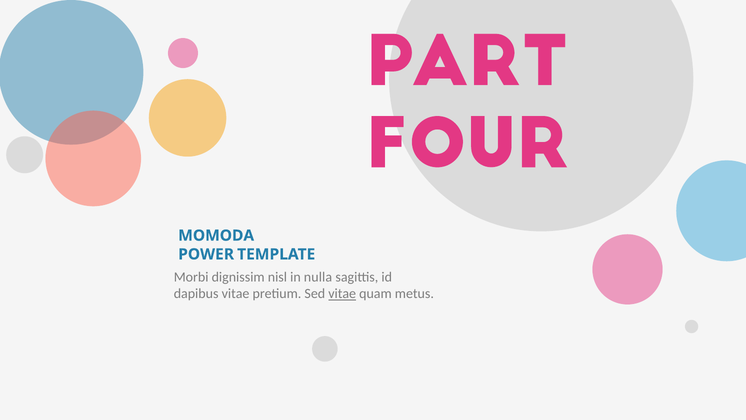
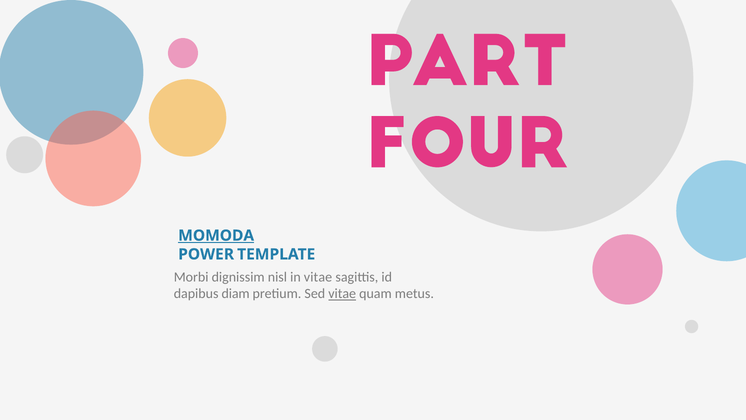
MOMODA underline: none -> present
in nulla: nulla -> vitae
dapibus vitae: vitae -> diam
